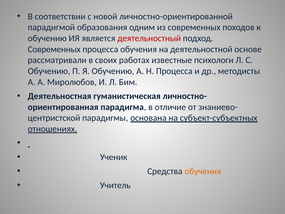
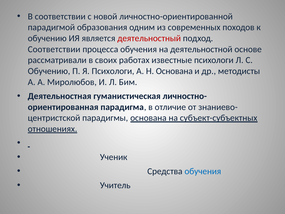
Современных at (54, 49): Современных -> Соответствии
Я Обучению: Обучению -> Психологи
Н Процесса: Процесса -> Основана
обучения at (203, 171) colour: orange -> blue
